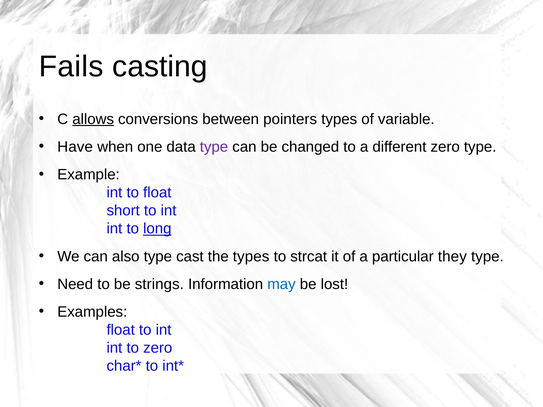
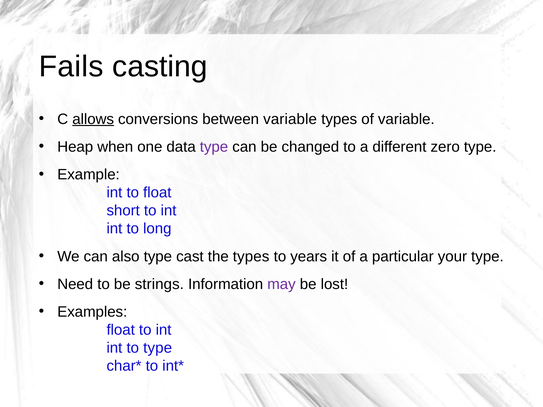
between pointers: pointers -> variable
Have: Have -> Heap
long underline: present -> none
strcat: strcat -> years
they: they -> your
may colour: blue -> purple
to zero: zero -> type
